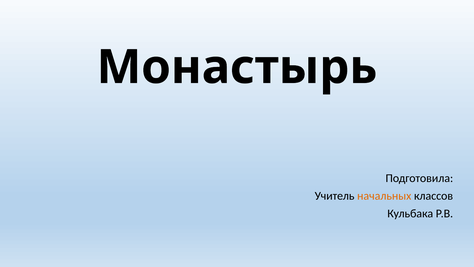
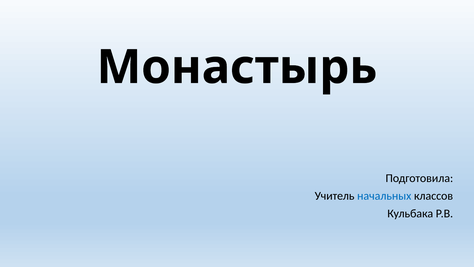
начальных colour: orange -> blue
